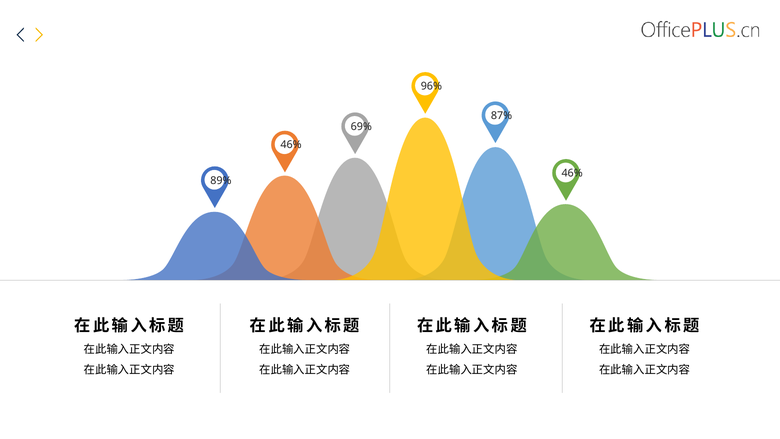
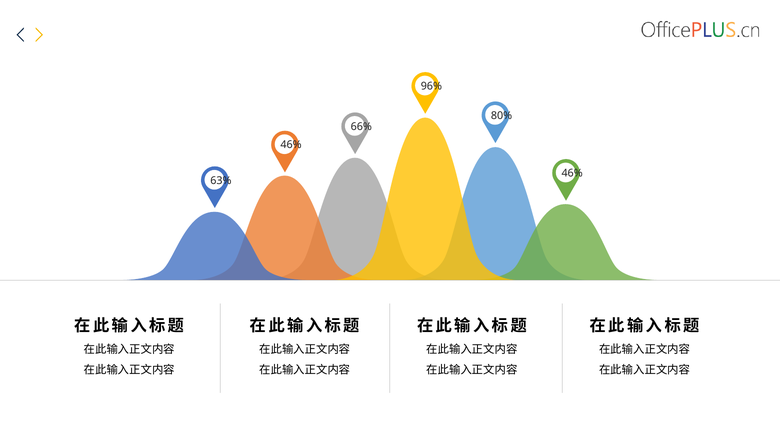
87%: 87% -> 80%
69%: 69% -> 66%
89%: 89% -> 63%
